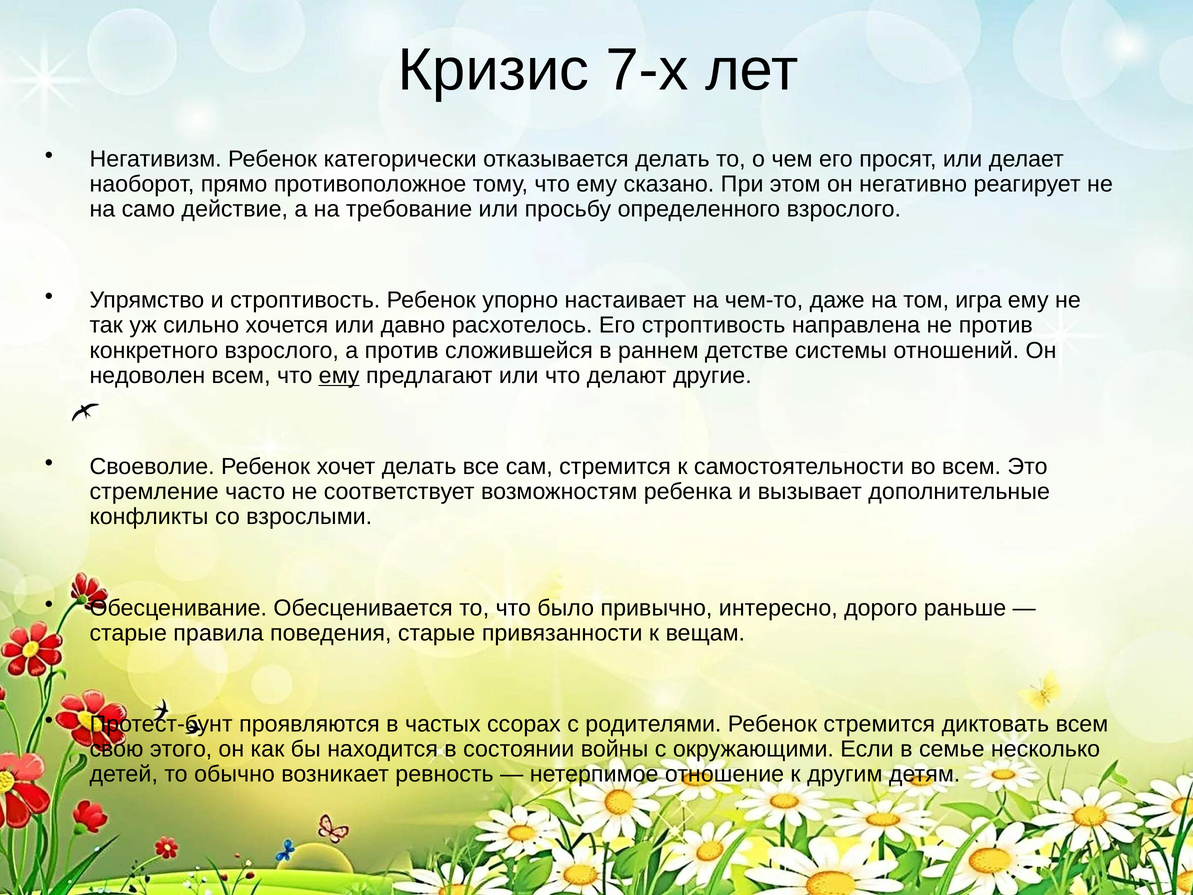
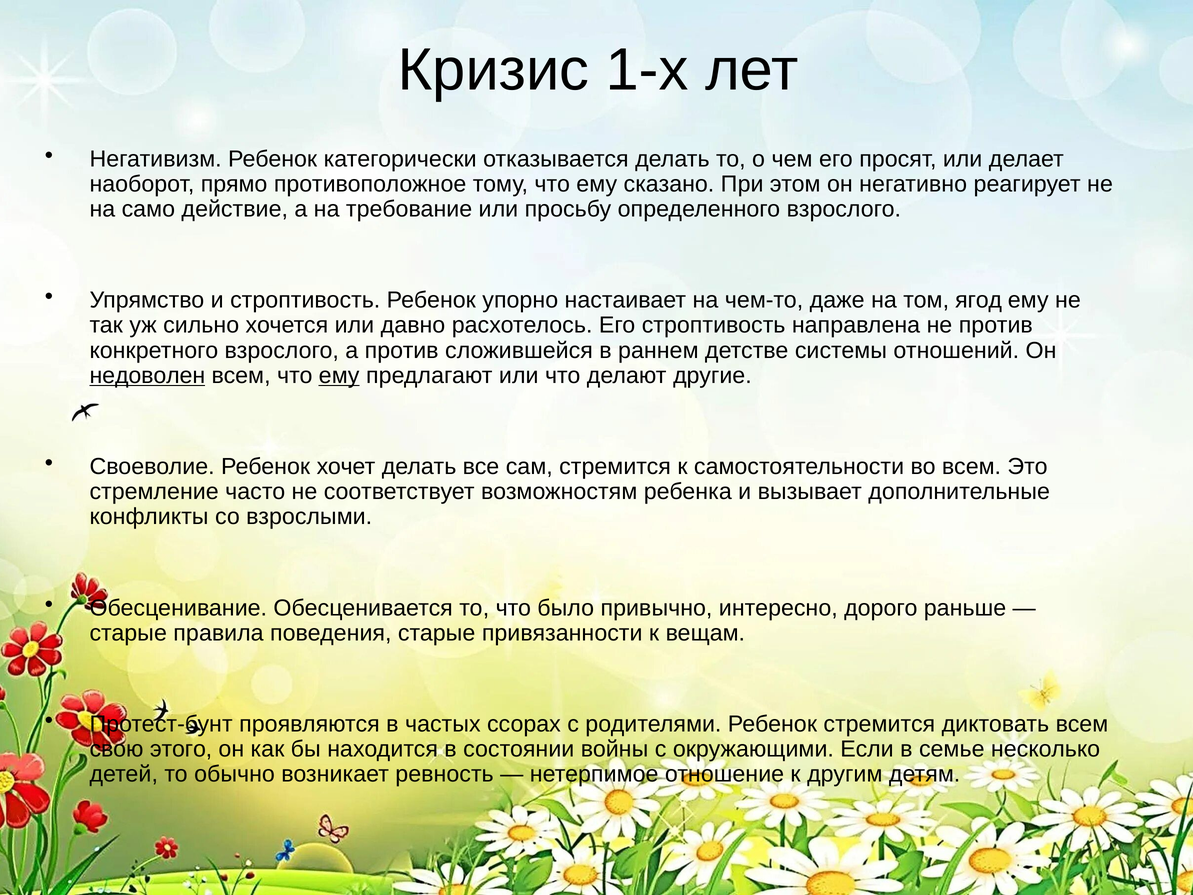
7-х: 7-х -> 1-х
игра: игра -> ягод
недоволен underline: none -> present
